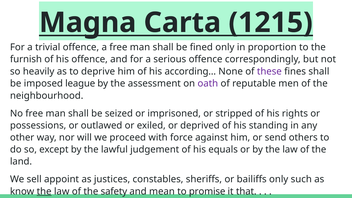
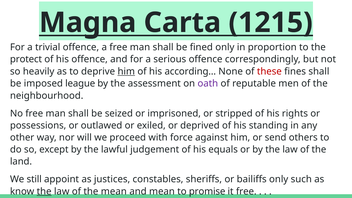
furnish: furnish -> protect
him at (126, 71) underline: none -> present
these colour: purple -> red
sell at (34, 179): sell -> still
the safety: safety -> mean
it that: that -> free
